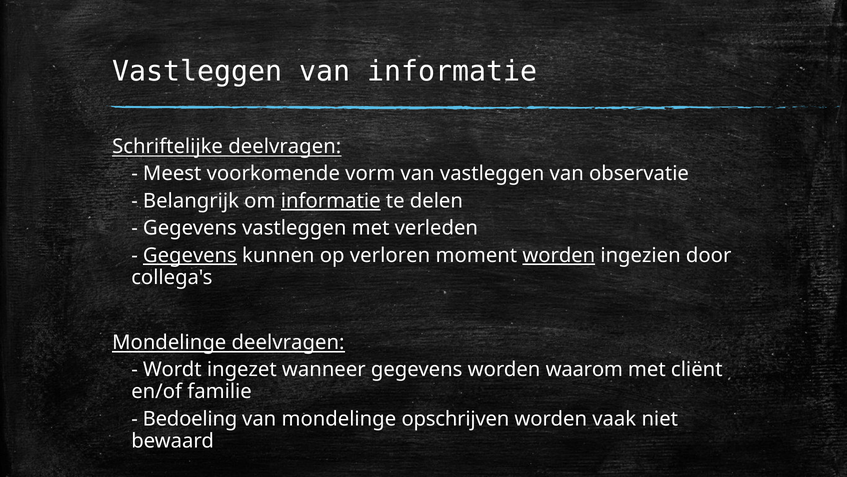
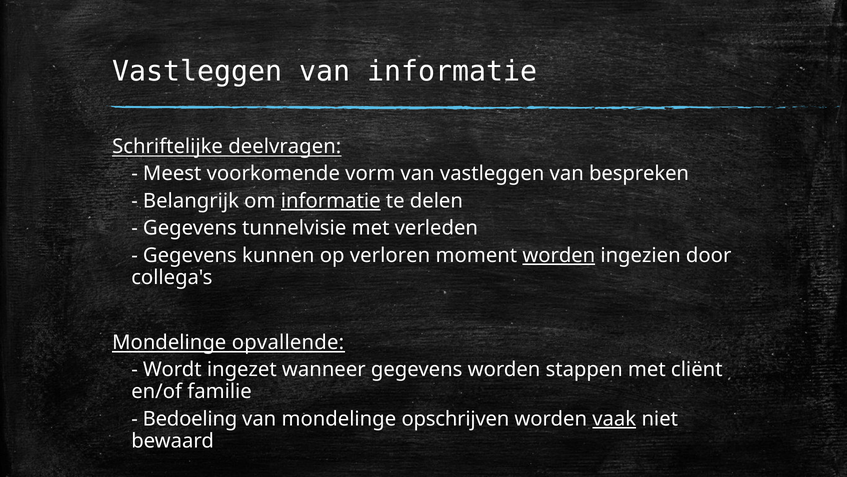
observatie: observatie -> bespreken
Gegevens vastleggen: vastleggen -> tunnelvisie
Gegevens at (190, 255) underline: present -> none
Mondelinge deelvragen: deelvragen -> opvallende
waarom: waarom -> stappen
vaak underline: none -> present
